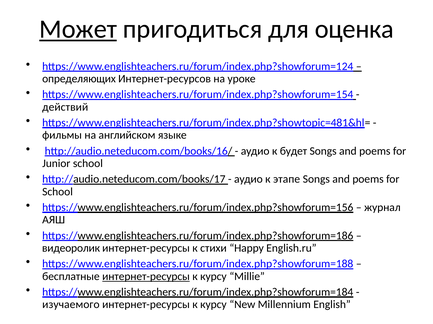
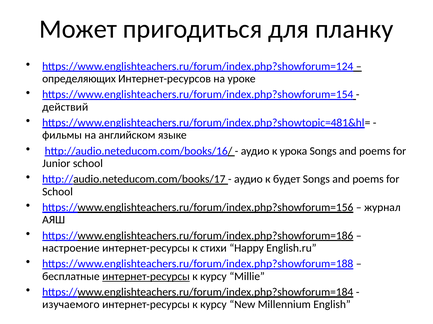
Может underline: present -> none
оценка: оценка -> планку
будет: будет -> урока
этапе: этапе -> будет
видеоролик: видеоролик -> настроение
